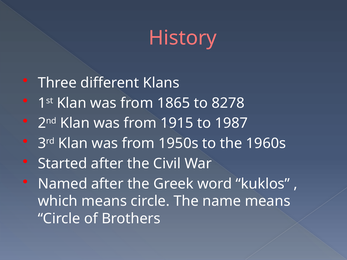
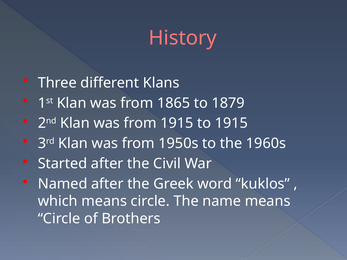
8278: 8278 -> 1879
to 1987: 1987 -> 1915
